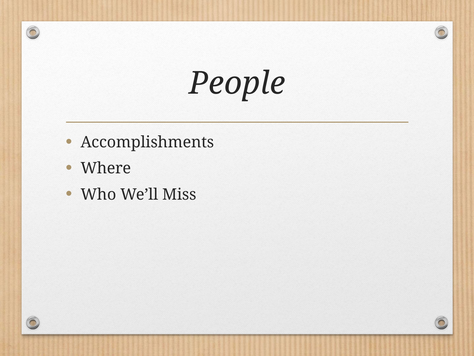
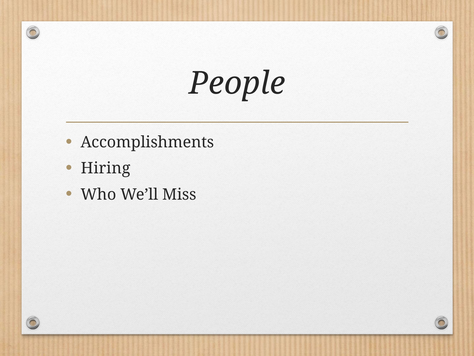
Where: Where -> Hiring
